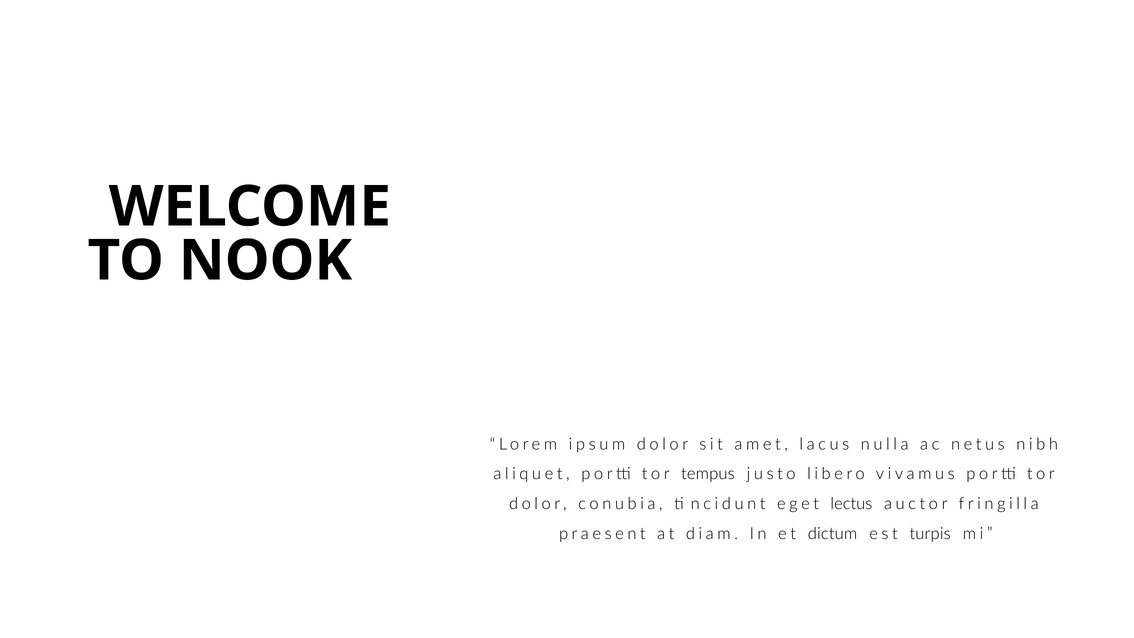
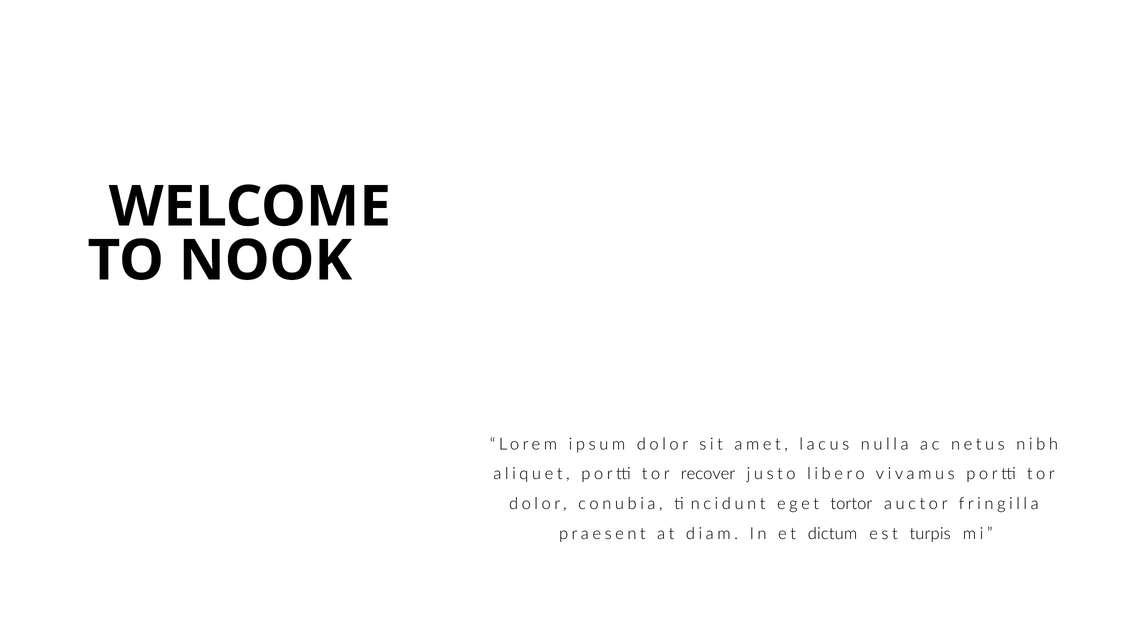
tempus: tempus -> recover
lectus: lectus -> tortor
